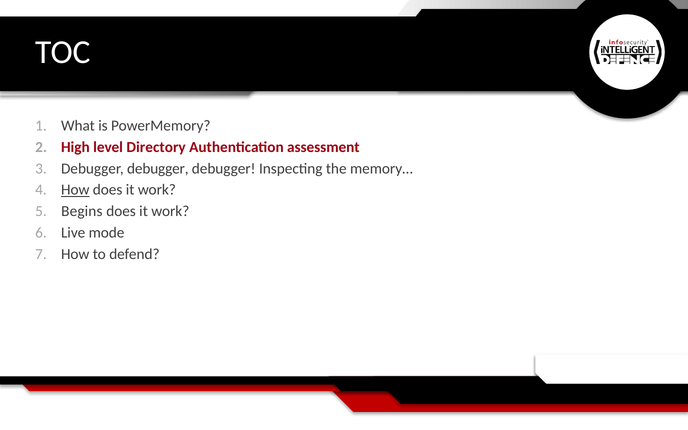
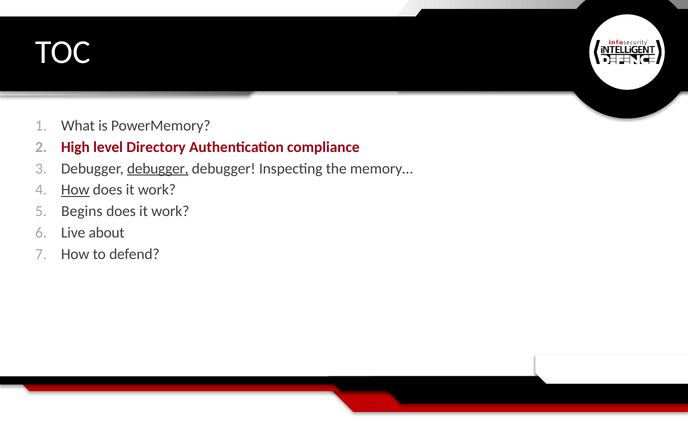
assessment: assessment -> compliance
debugger at (158, 169) underline: none -> present
mode: mode -> about
